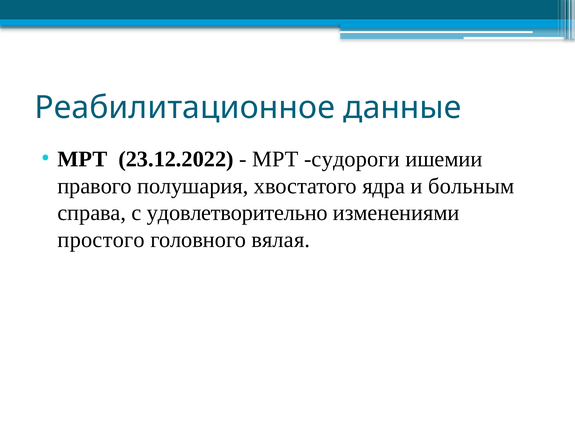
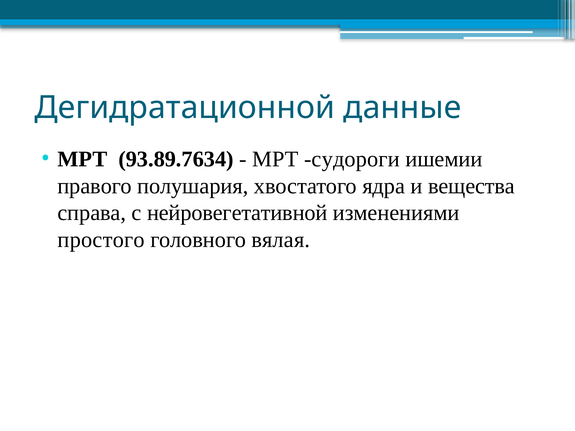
Реабилитационное: Реабилитационное -> Дегидратационной
23.12.2022: 23.12.2022 -> 93.89.7634
больным: больным -> вещества
удовлетворительно: удовлетворительно -> нейровегетативной
